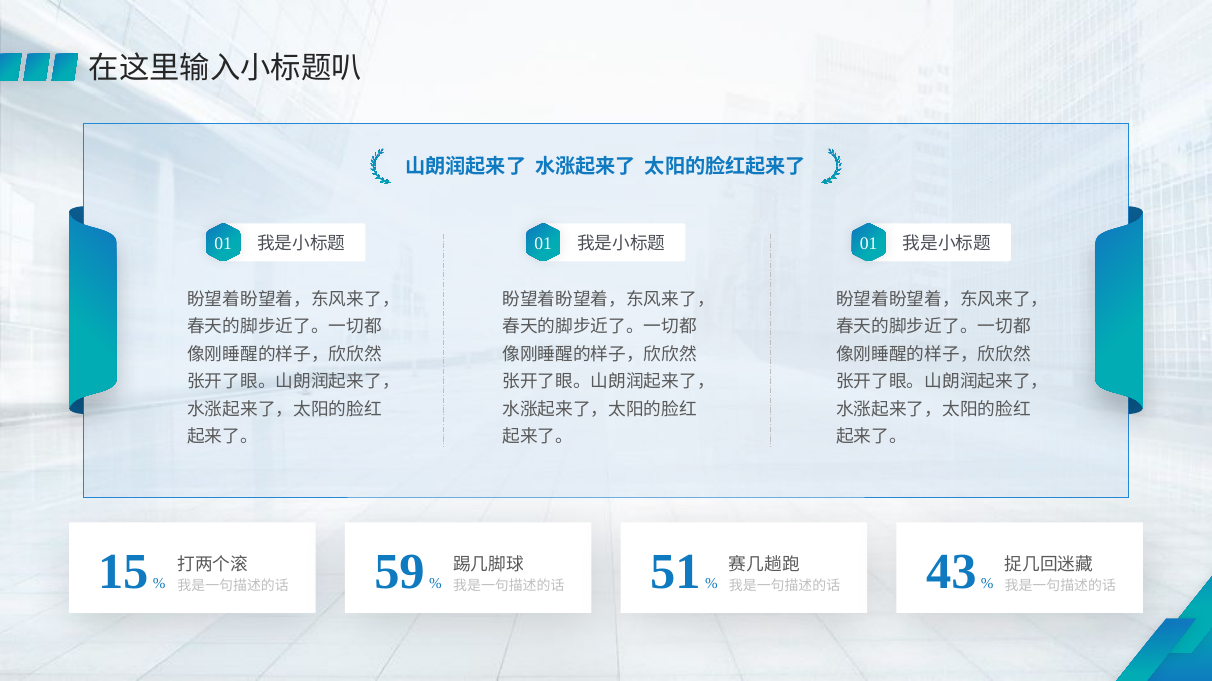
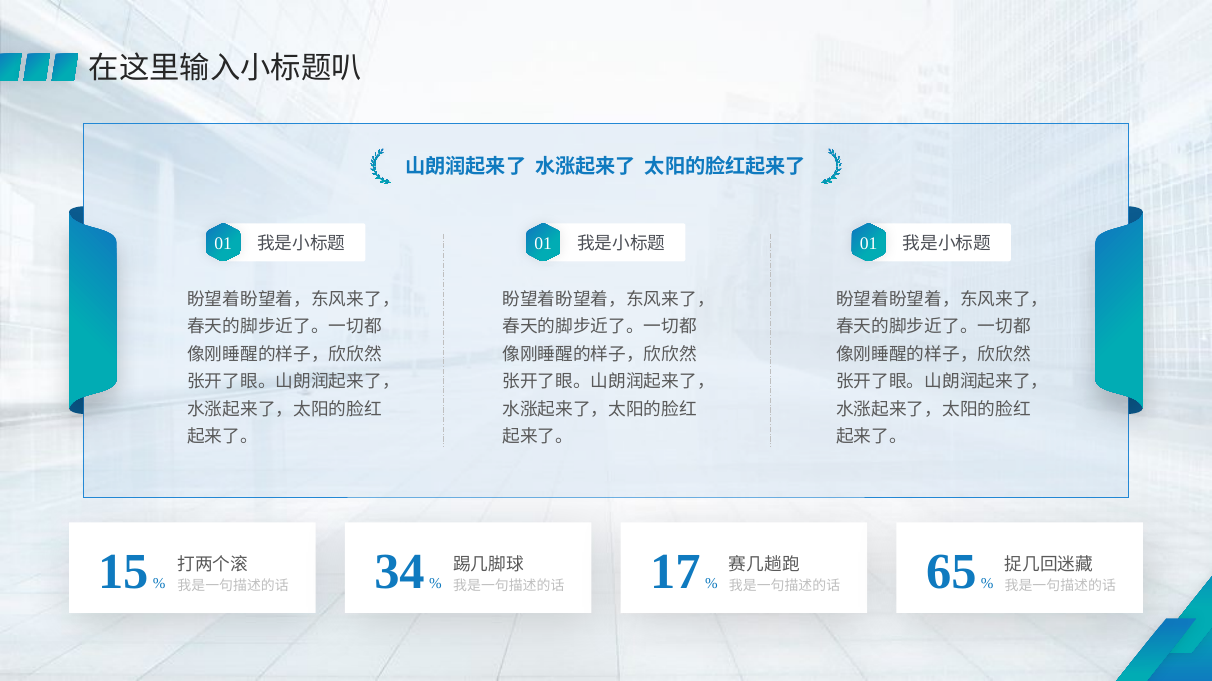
59: 59 -> 34
51: 51 -> 17
43: 43 -> 65
